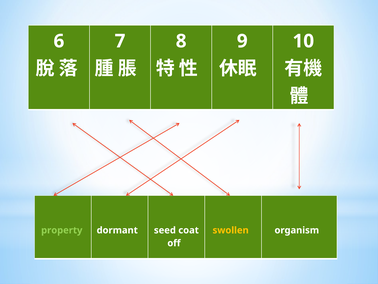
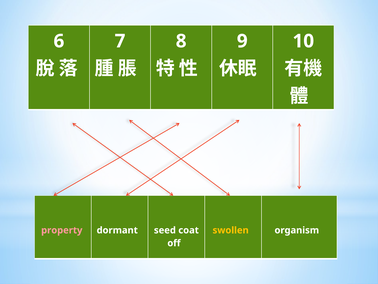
property colour: light green -> pink
